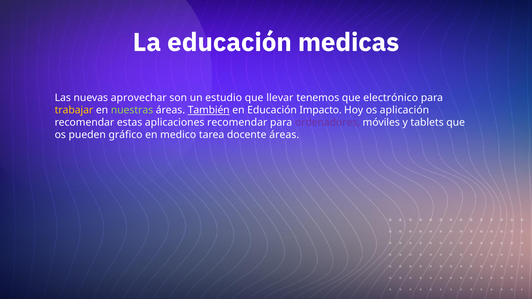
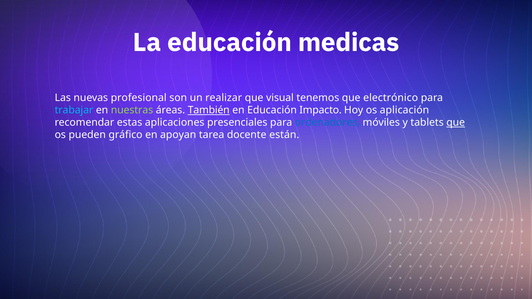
aprovechar: aprovechar -> profesional
estudio: estudio -> realizar
llevar: llevar -> visual
trabajar colour: yellow -> light blue
aplicaciones recomendar: recomendar -> presenciales
ordenadores colour: purple -> blue
que at (456, 123) underline: none -> present
medico: medico -> apoyan
docente áreas: áreas -> están
